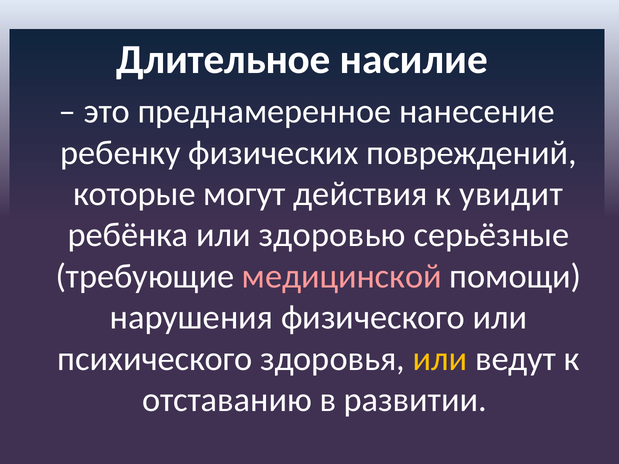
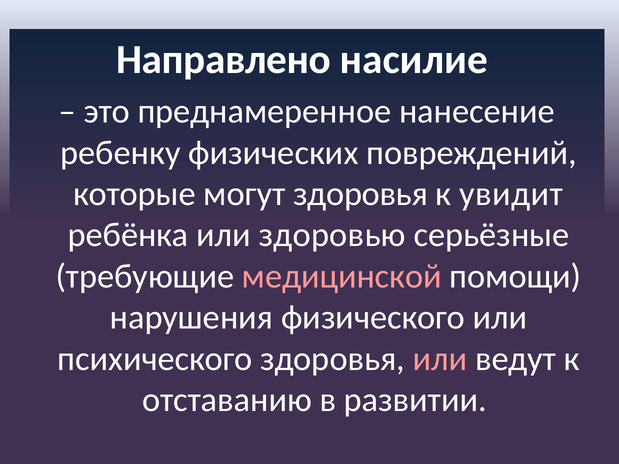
Длительное: Длительное -> Направлено
могут действия: действия -> здоровья
или at (440, 359) colour: yellow -> pink
